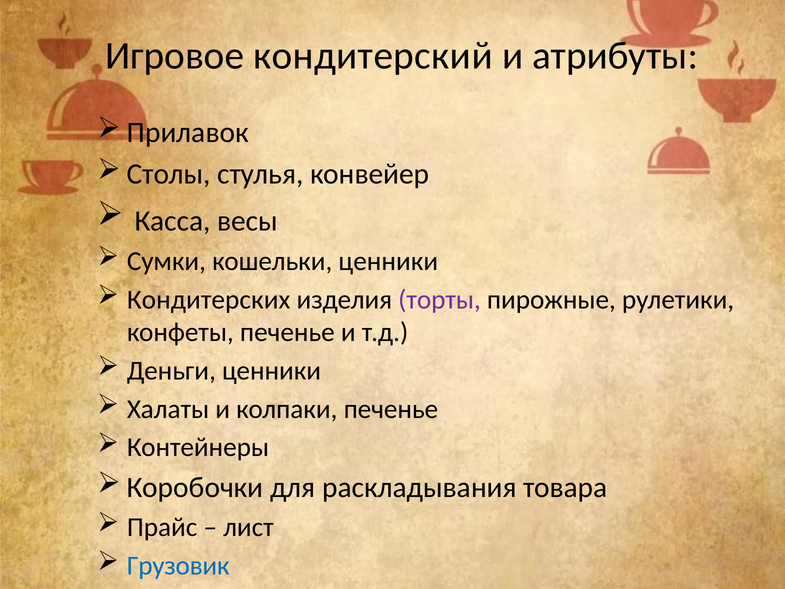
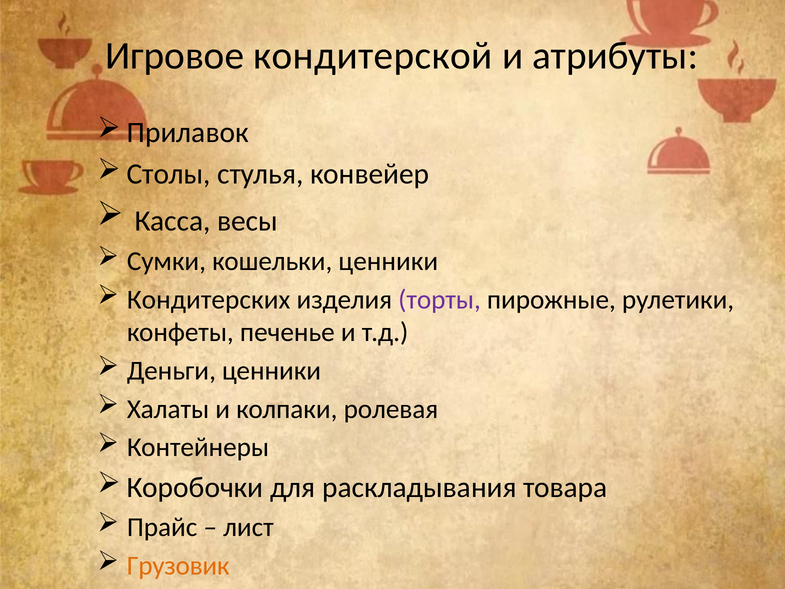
кондитерский: кондитерский -> кондитерской
колпаки печенье: печенье -> ролевая
Грузовик colour: blue -> orange
